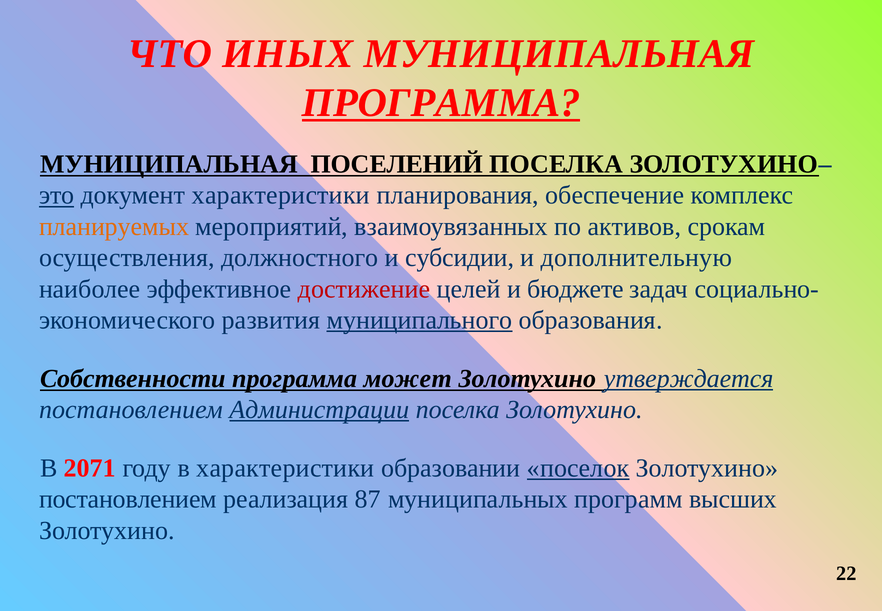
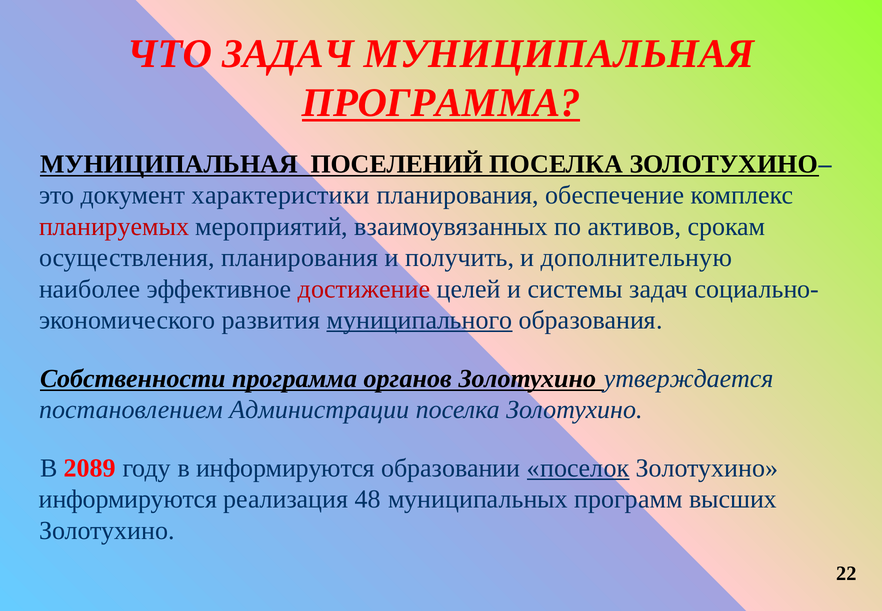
ЧТО ИНЫХ: ИНЫХ -> ЗАДАЧ
это underline: present -> none
планируемых colour: orange -> red
осуществления должностного: должностного -> планирования
субсидии: субсидии -> получить
бюджете: бюджете -> системы
может: может -> органов
утверждается underline: present -> none
Администрации underline: present -> none
2071: 2071 -> 2089
в характеристики: характеристики -> информируются
постановлением at (128, 499): постановлением -> информируются
87: 87 -> 48
